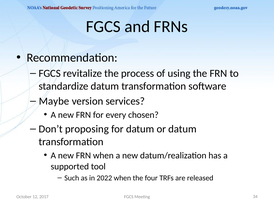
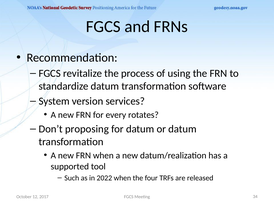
Maybe: Maybe -> System
chosen: chosen -> rotates
